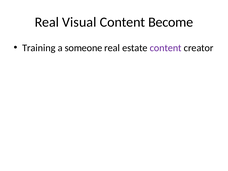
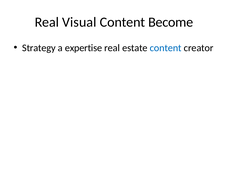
Training: Training -> Strategy
someone: someone -> expertise
content at (166, 48) colour: purple -> blue
